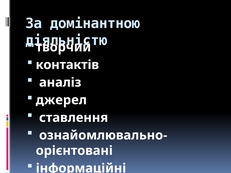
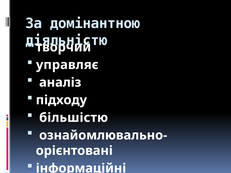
контактів: контактів -> управляє
джерел: джерел -> підходу
ставлення: ставлення -> більшістю
